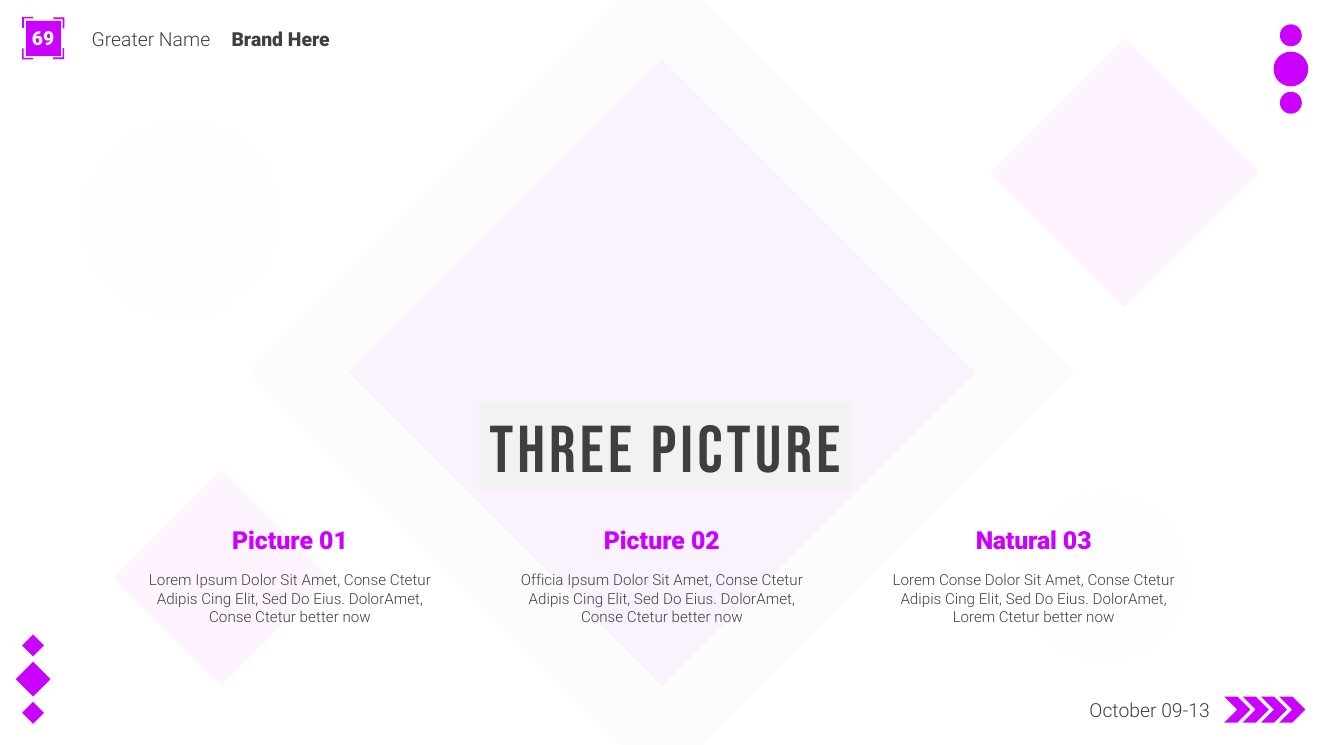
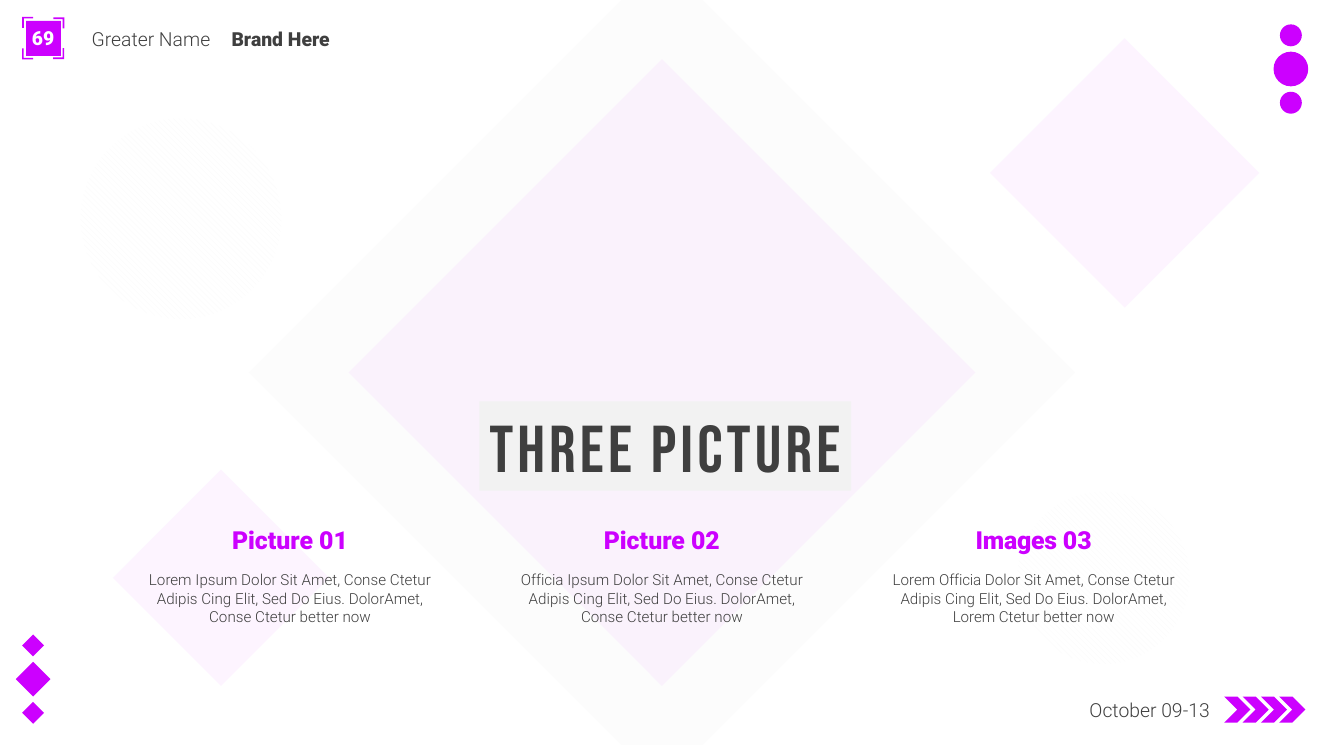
Natural: Natural -> Images
Lorem Conse: Conse -> Officia
